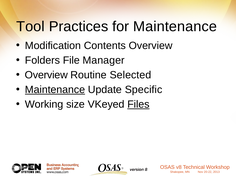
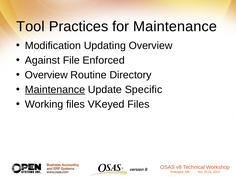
Contents: Contents -> Updating
Folders: Folders -> Against
Manager: Manager -> Enforced
Selected: Selected -> Directory
Working size: size -> files
Files at (138, 104) underline: present -> none
